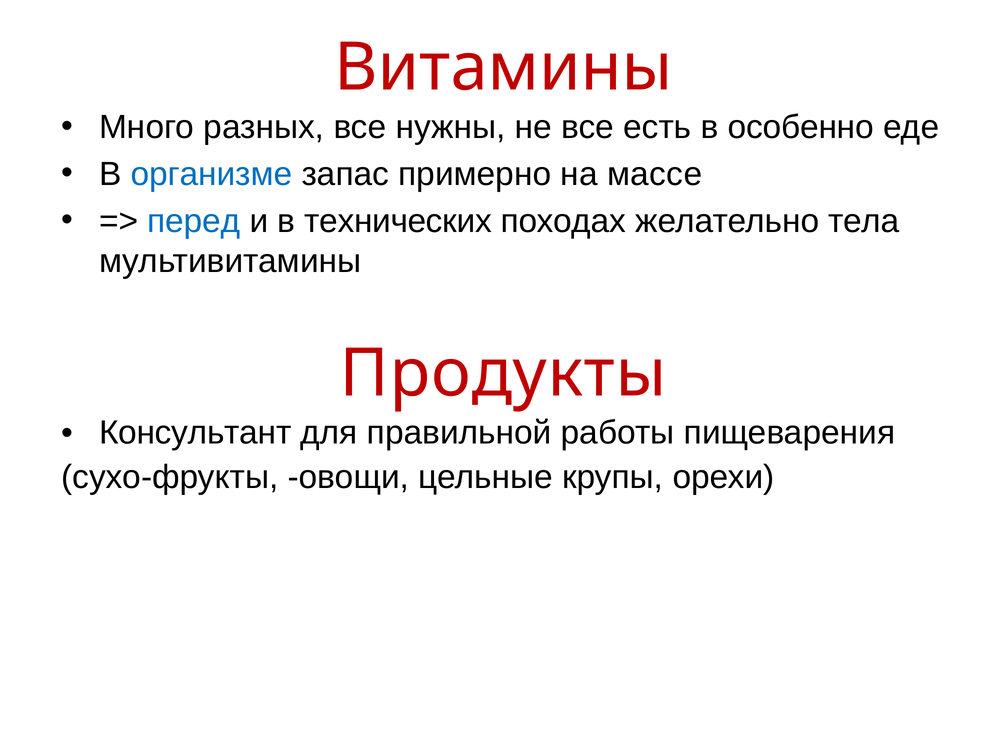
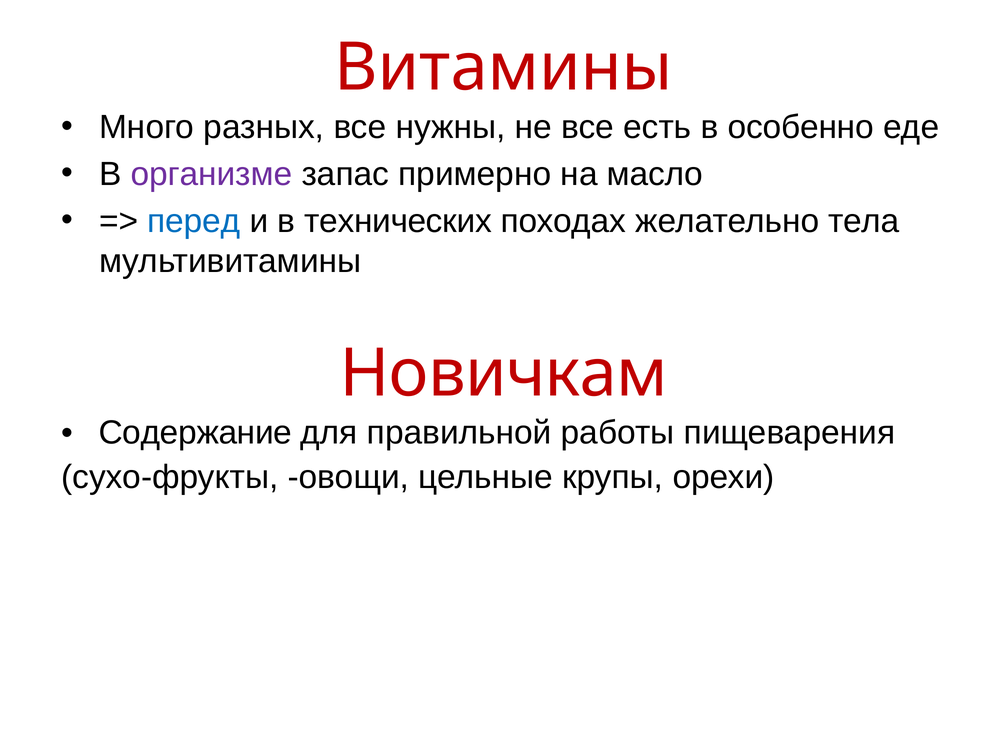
организме colour: blue -> purple
массе: массе -> масло
Продукты: Продукты -> Новичкам
Консультант: Консультант -> Содержание
